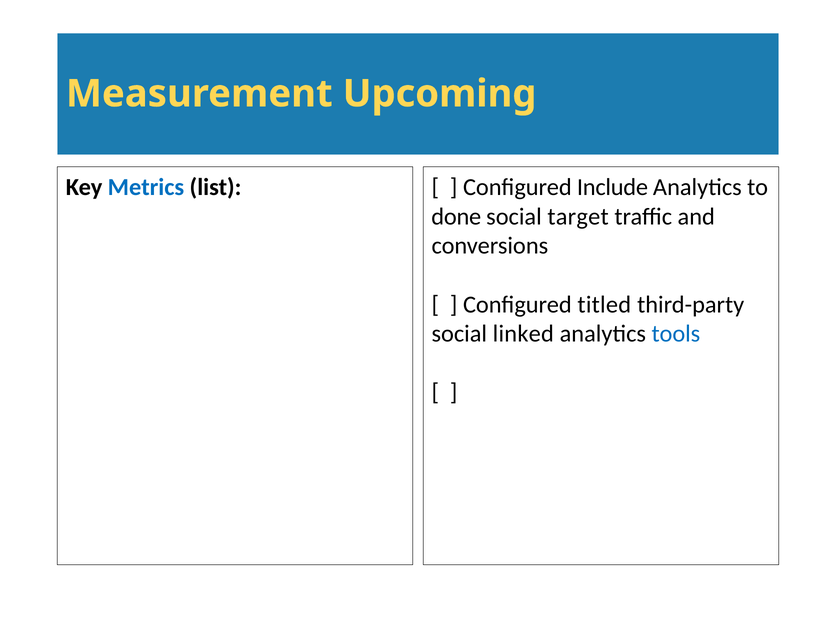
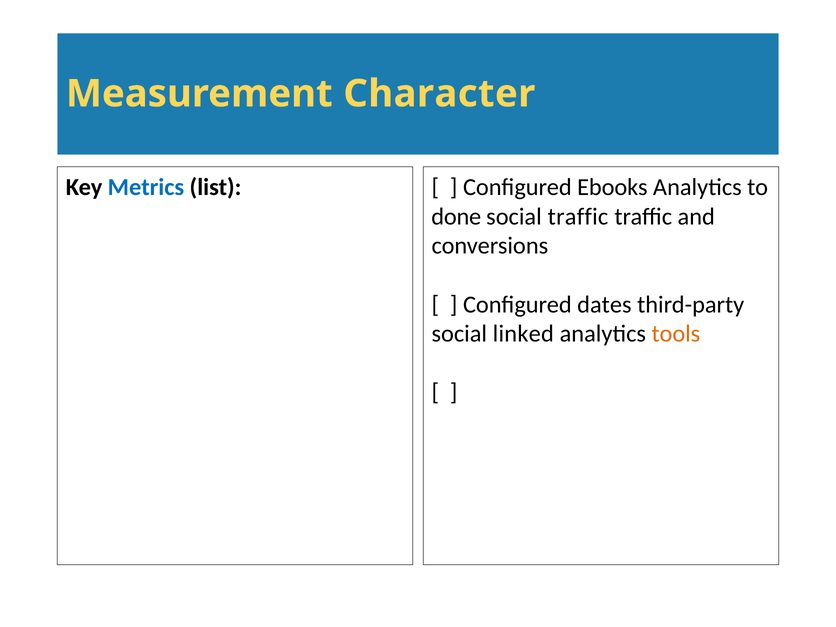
Upcoming: Upcoming -> Character
Include: Include -> Ebooks
social target: target -> traffic
titled: titled -> dates
tools colour: blue -> orange
